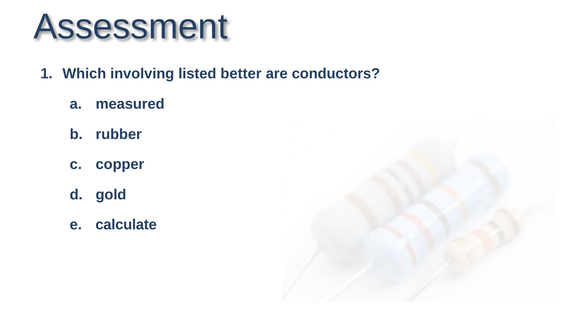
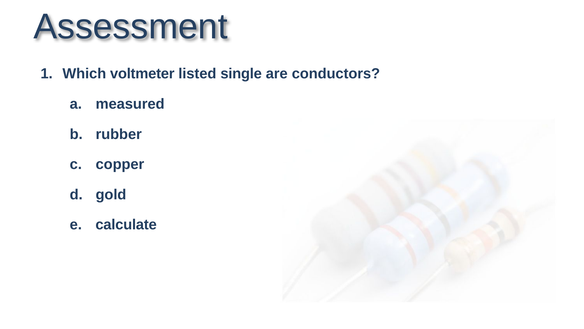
involving: involving -> voltmeter
better: better -> single
